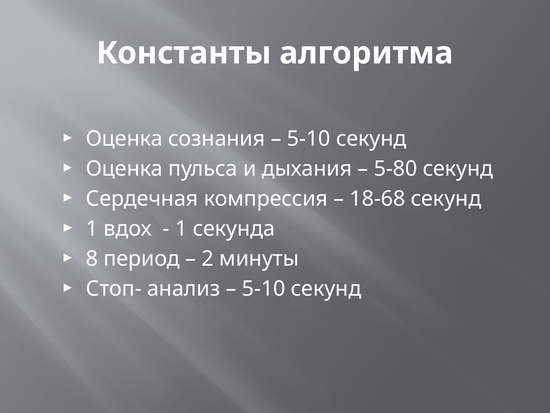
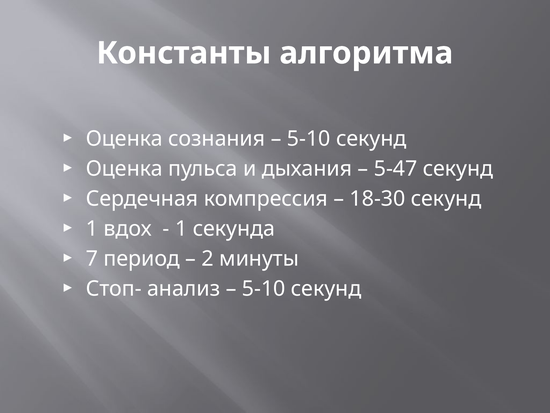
5-80: 5-80 -> 5-47
18-68: 18-68 -> 18-30
8: 8 -> 7
